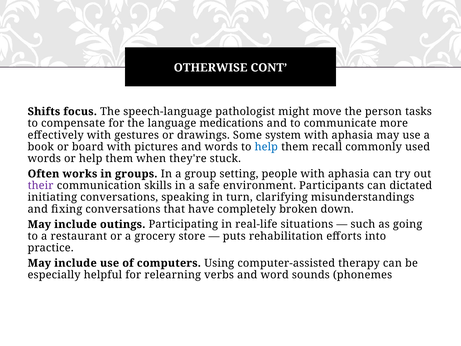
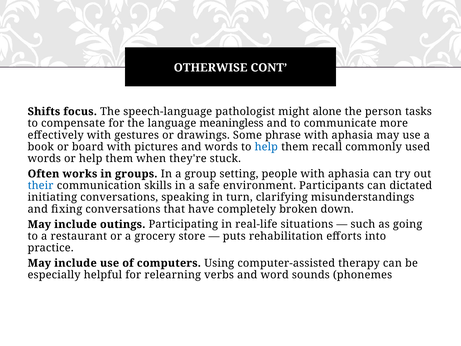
move: move -> alone
medications: medications -> meaningless
system: system -> phrase
their colour: purple -> blue
